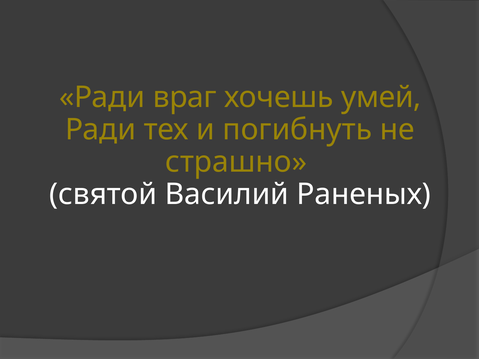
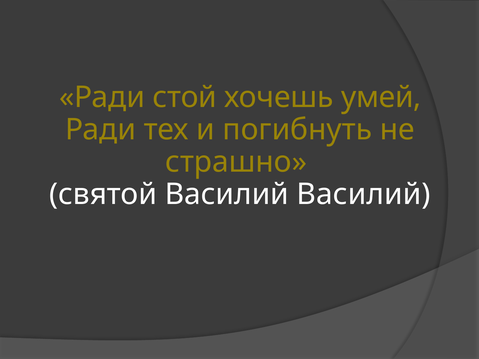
враг: враг -> стой
Василий Раненых: Раненых -> Василий
